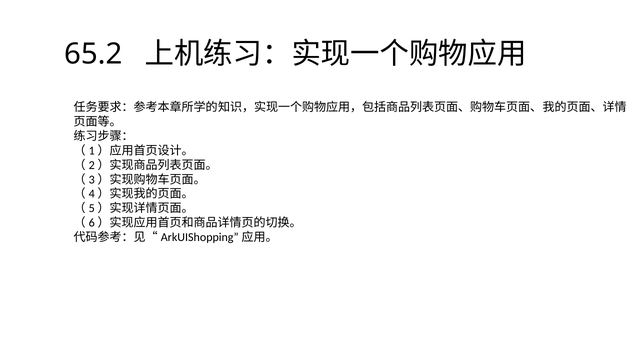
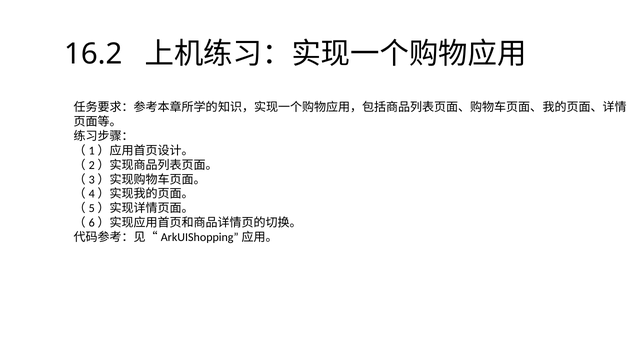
65.2: 65.2 -> 16.2
